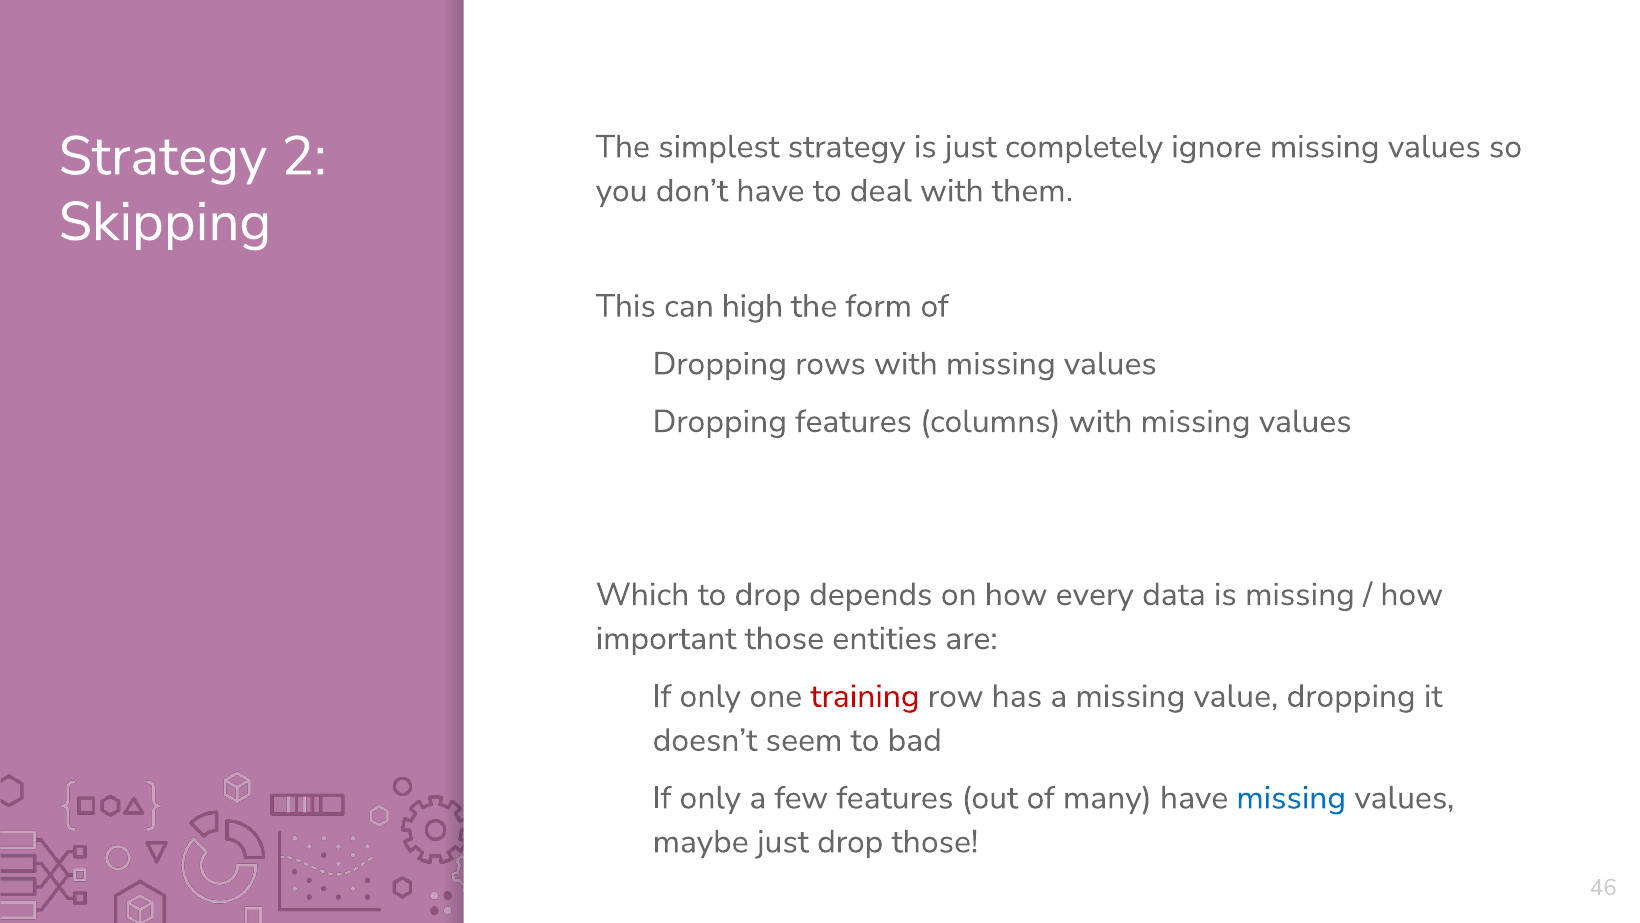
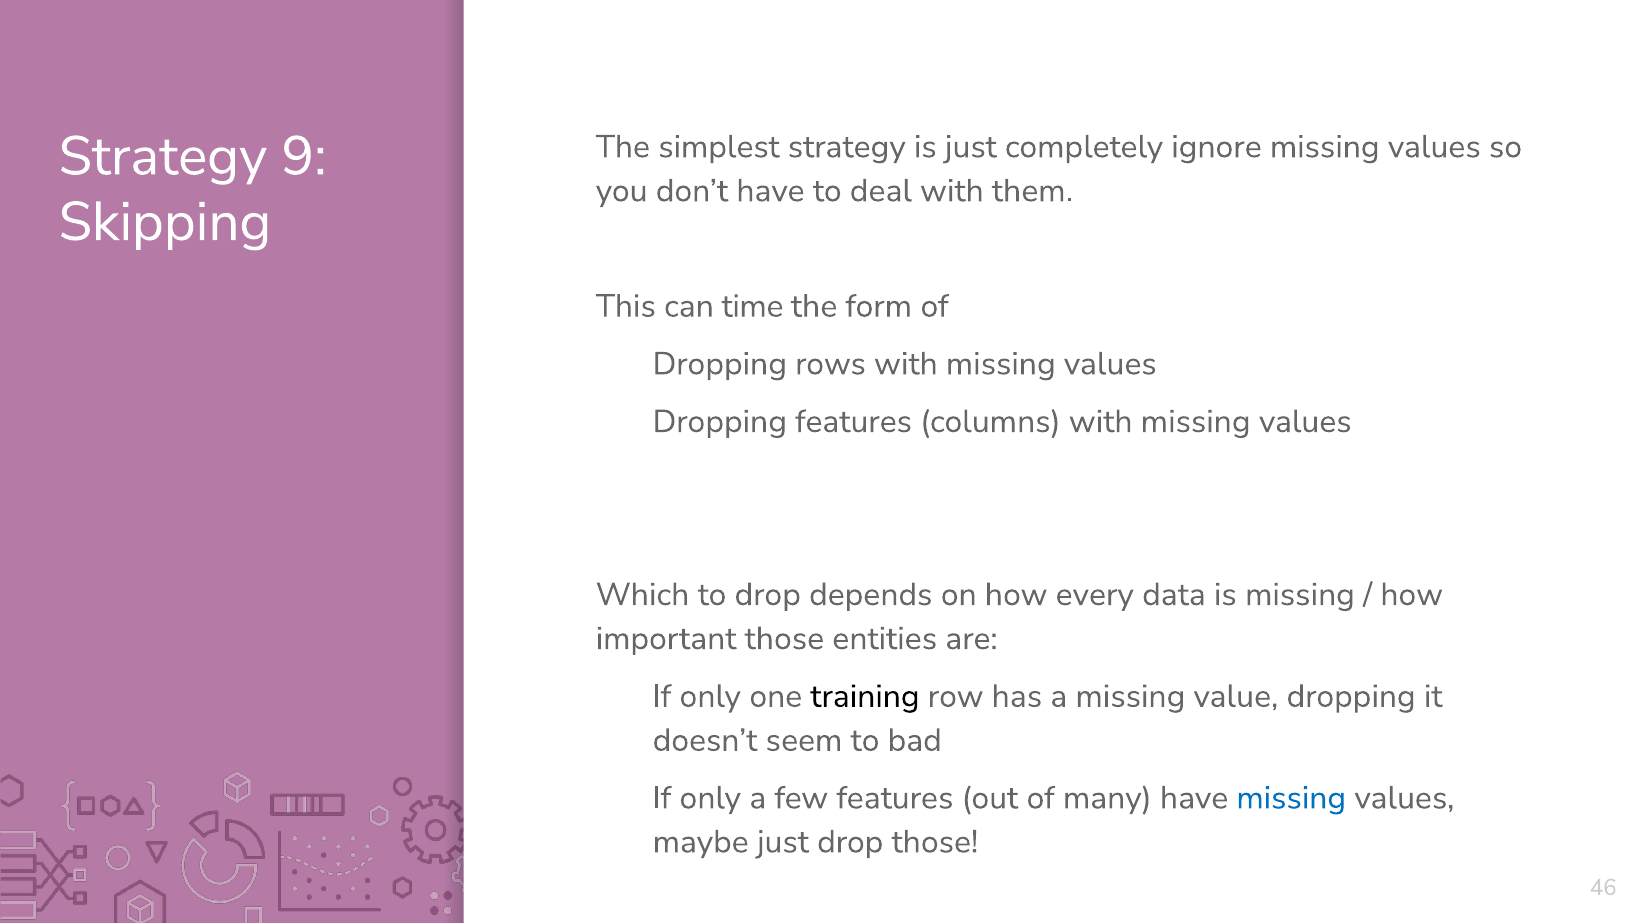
2: 2 -> 9
high: high -> time
training colour: red -> black
